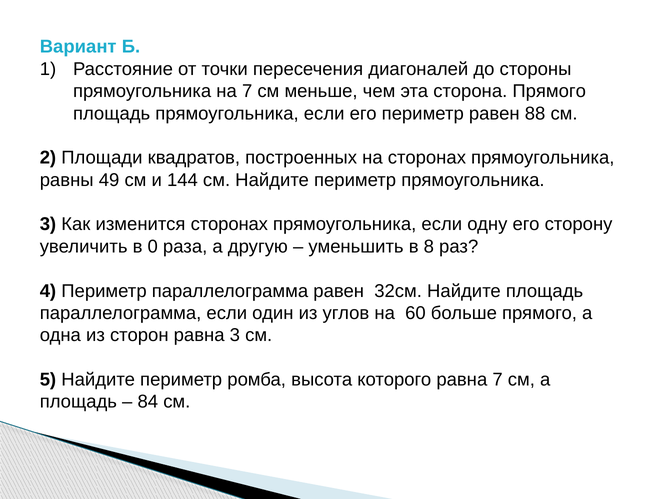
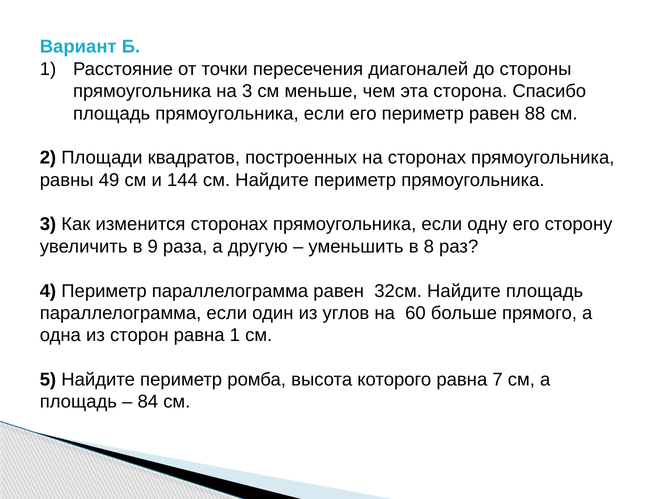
на 7: 7 -> 3
сторона Прямого: Прямого -> Спасибо
0: 0 -> 9
равна 3: 3 -> 1
